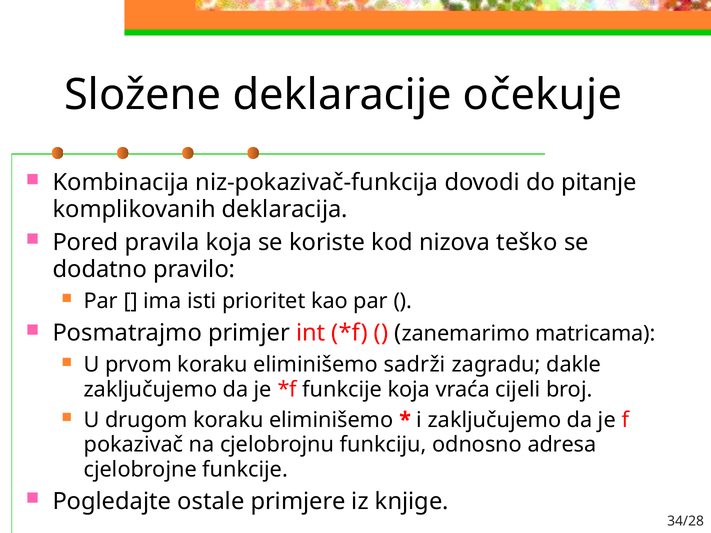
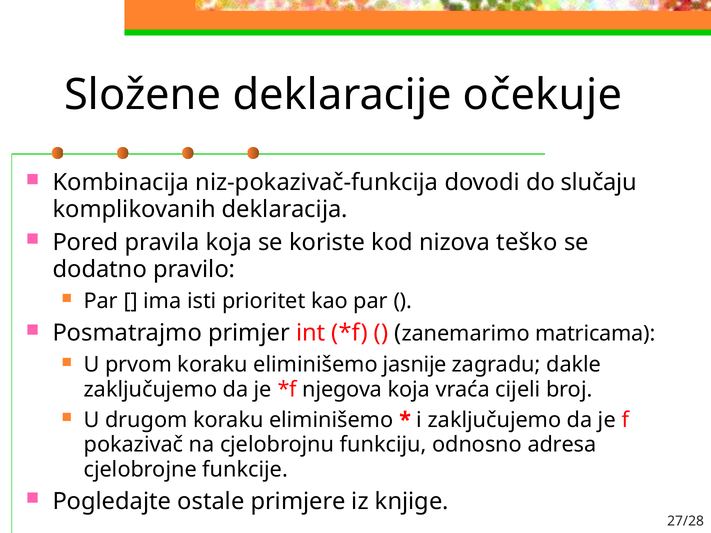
pitanje: pitanje -> slučaju
sadrži: sadrži -> jasnije
funkcije at (342, 390): funkcije -> njegova
34/28: 34/28 -> 27/28
